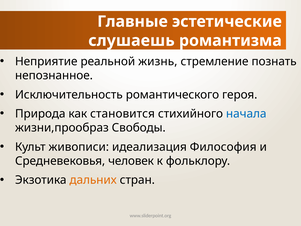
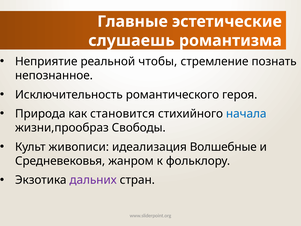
жизнь: жизнь -> чтобы
Философия: Философия -> Волшебные
человек: человек -> жанром
дальних colour: orange -> purple
